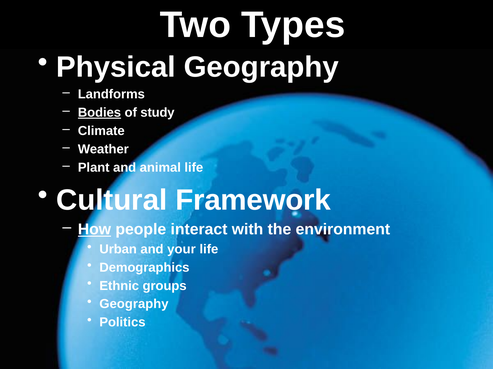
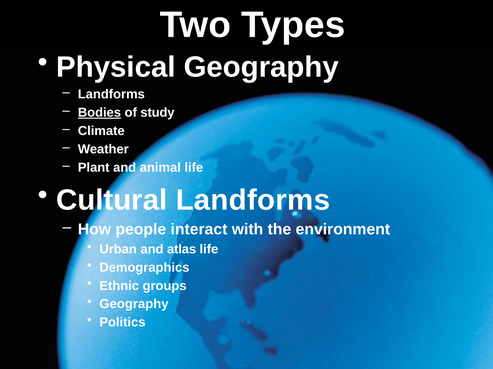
Cultural Framework: Framework -> Landforms
How underline: present -> none
your: your -> atlas
